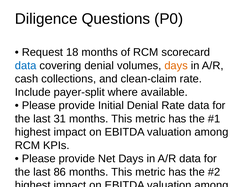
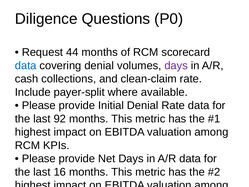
18: 18 -> 44
days at (176, 65) colour: orange -> purple
31: 31 -> 92
86: 86 -> 16
